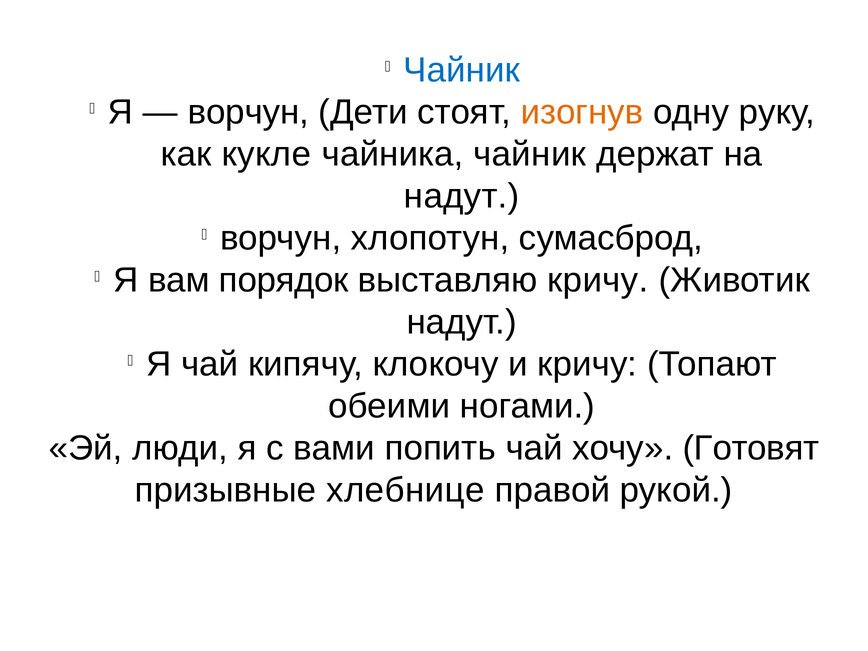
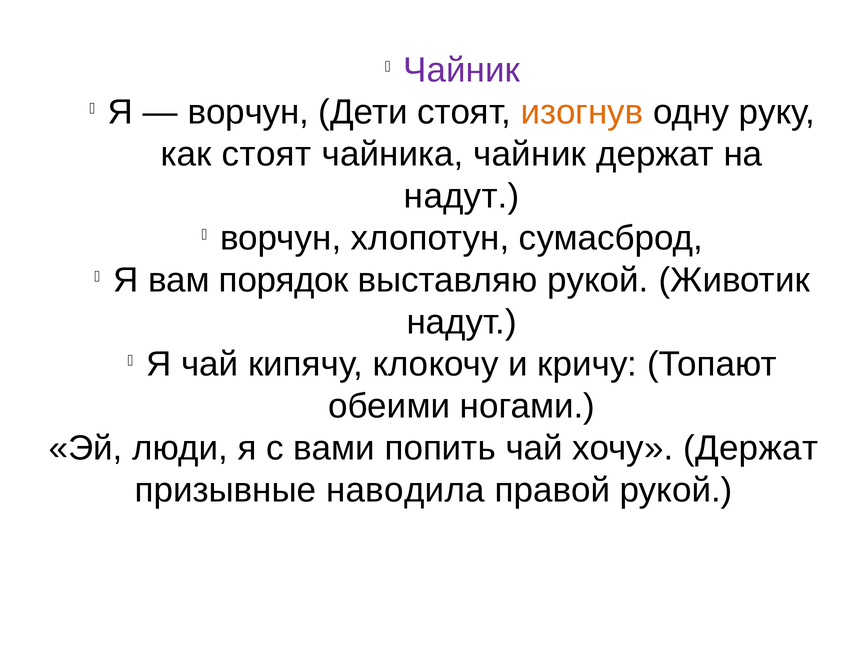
Чайник at (462, 70) colour: blue -> purple
как кукле: кукле -> стоят
выставляю кричу: кричу -> рукой
хочу Готовят: Готовят -> Держат
хлебнице: хлебнице -> наводила
